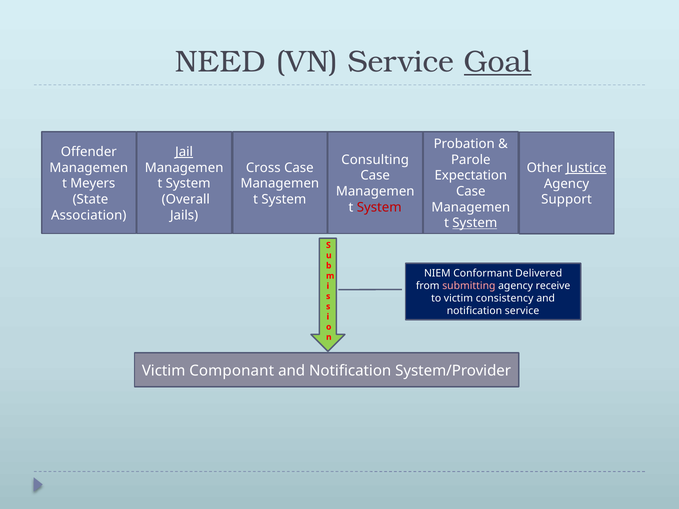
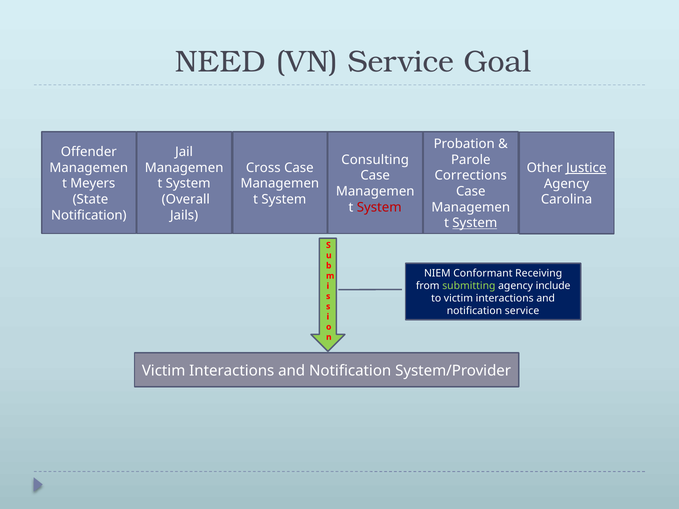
Goal underline: present -> none
Jail underline: present -> none
Expectation: Expectation -> Corrections
Support: Support -> Carolina
Association at (89, 215): Association -> Notification
Delivered: Delivered -> Receiving
submitting colour: pink -> light green
receive: receive -> include
to victim consistency: consistency -> interactions
Componant at (232, 371): Componant -> Interactions
